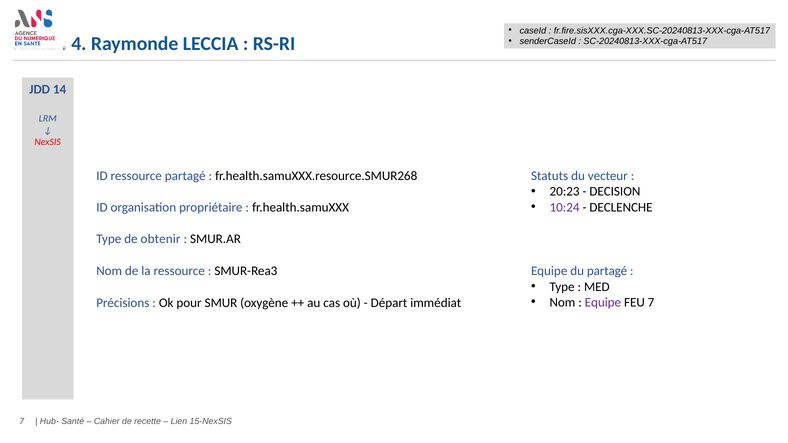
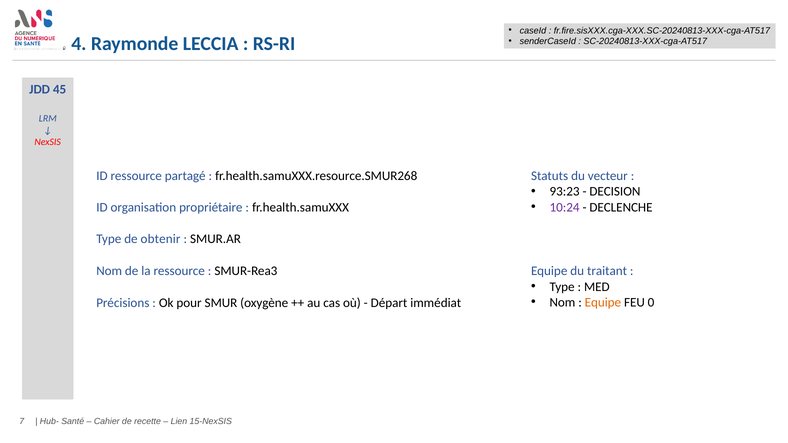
14: 14 -> 45
20:23: 20:23 -> 93:23
du partagé: partagé -> traitant
Equipe at (603, 303) colour: purple -> orange
FEU 7: 7 -> 0
